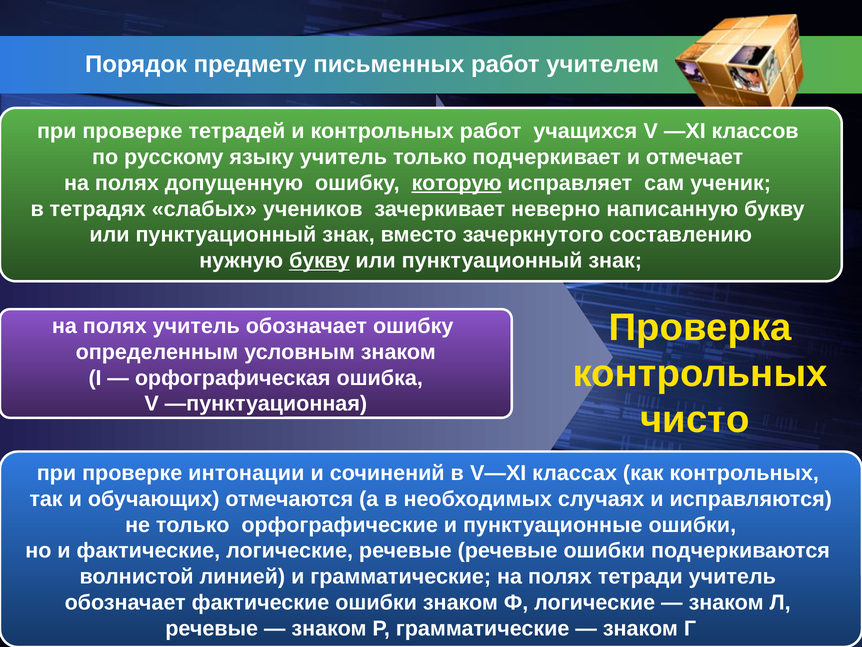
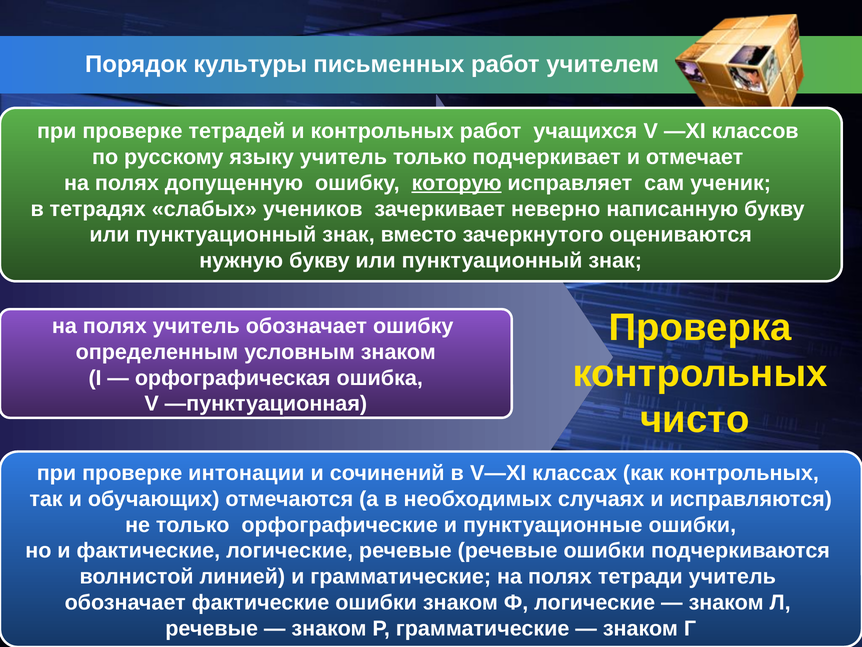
предмету: предмету -> культуры
составлению: составлению -> оцениваются
букву at (319, 261) underline: present -> none
